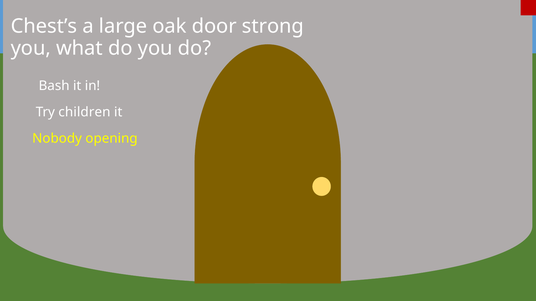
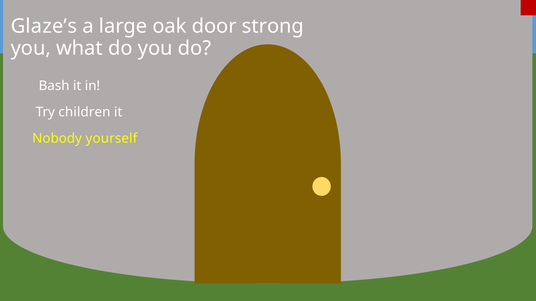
Chest’s: Chest’s -> Glaze’s
opening: opening -> yourself
